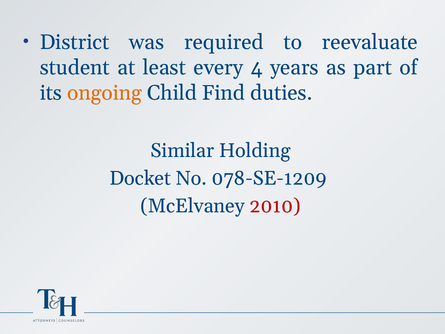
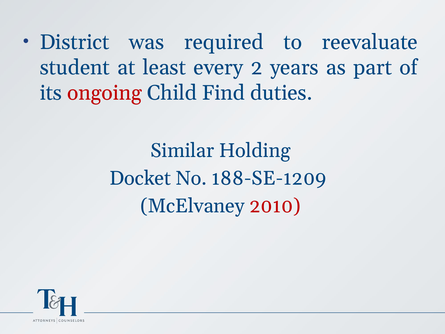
4: 4 -> 2
ongoing colour: orange -> red
078-SE-1209: 078-SE-1209 -> 188-SE-1209
